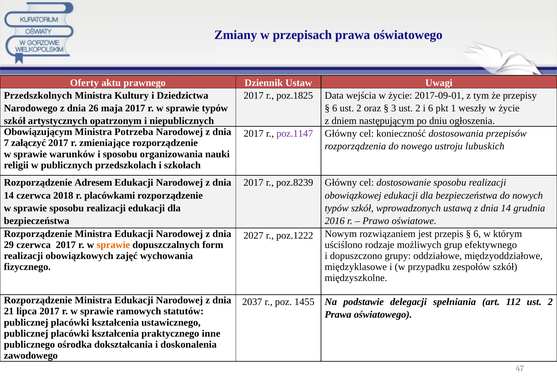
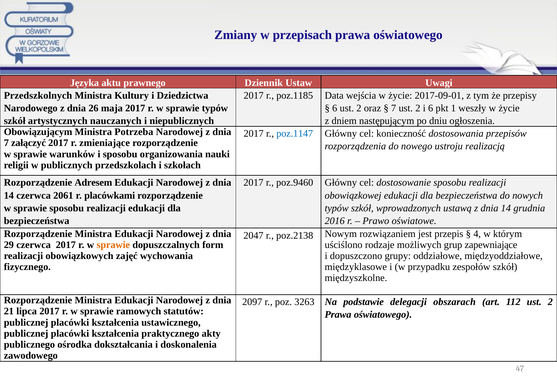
Oferty: Oferty -> Języka
poz.1825: poz.1825 -> poz.1185
3 at (394, 108): 3 -> 7
opatrzonym: opatrzonym -> nauczanych
poz.1147 colour: purple -> blue
lubuskich: lubuskich -> realizacją
poz.8239: poz.8239 -> poz.9460
2018: 2018 -> 2061
2027: 2027 -> 2047
poz.1222: poz.1222 -> poz.2138
6 at (477, 234): 6 -> 4
efektywnego: efektywnego -> zapewniające
2037: 2037 -> 2097
1455: 1455 -> 3263
spełniania: spełniania -> obszarach
inne: inne -> akty
